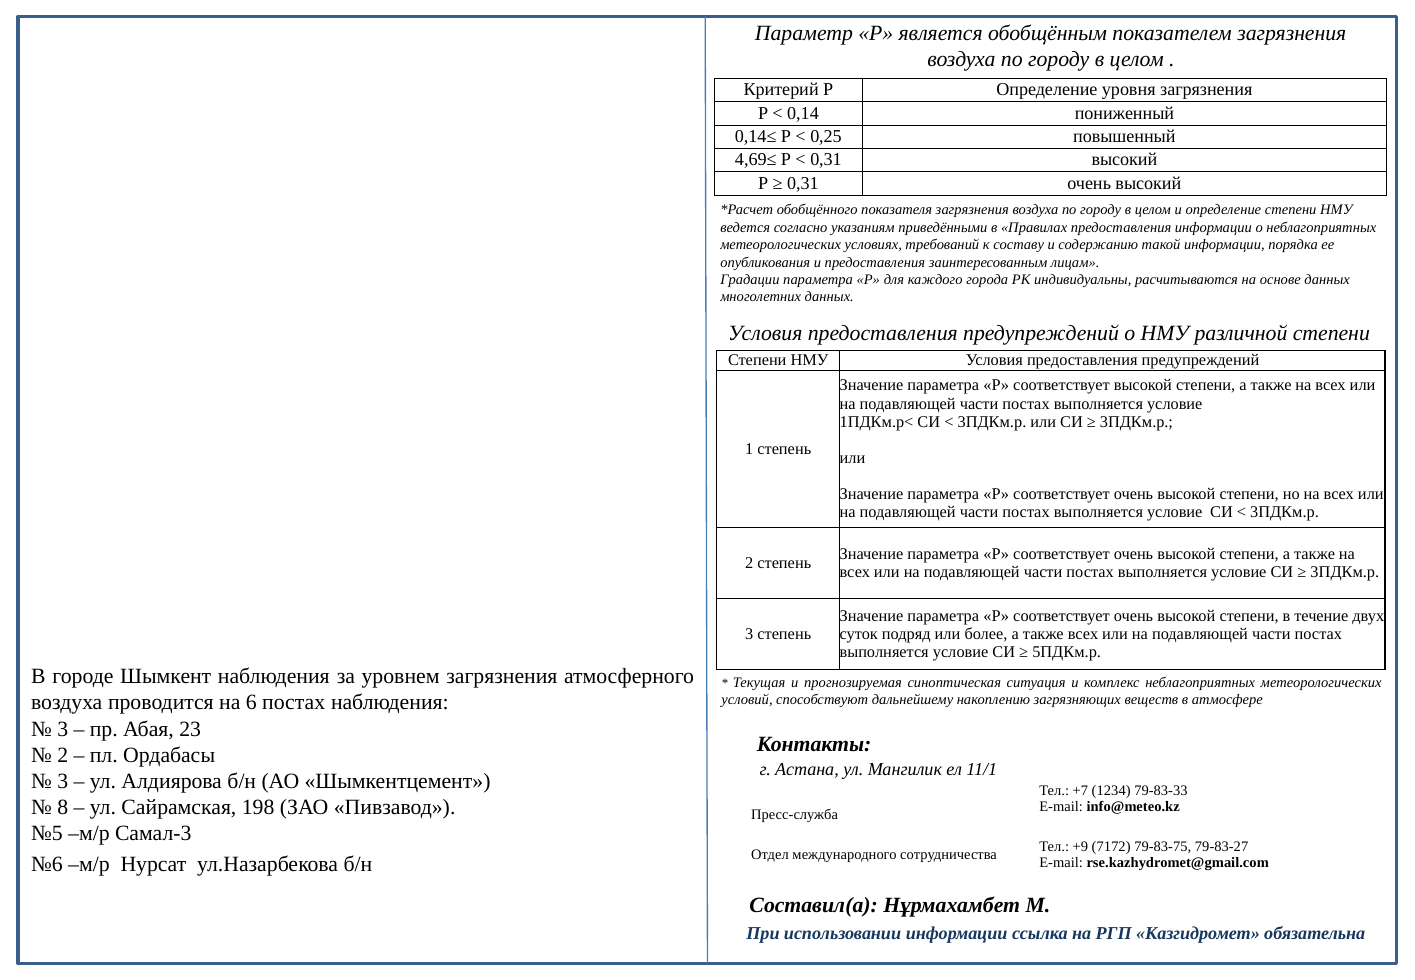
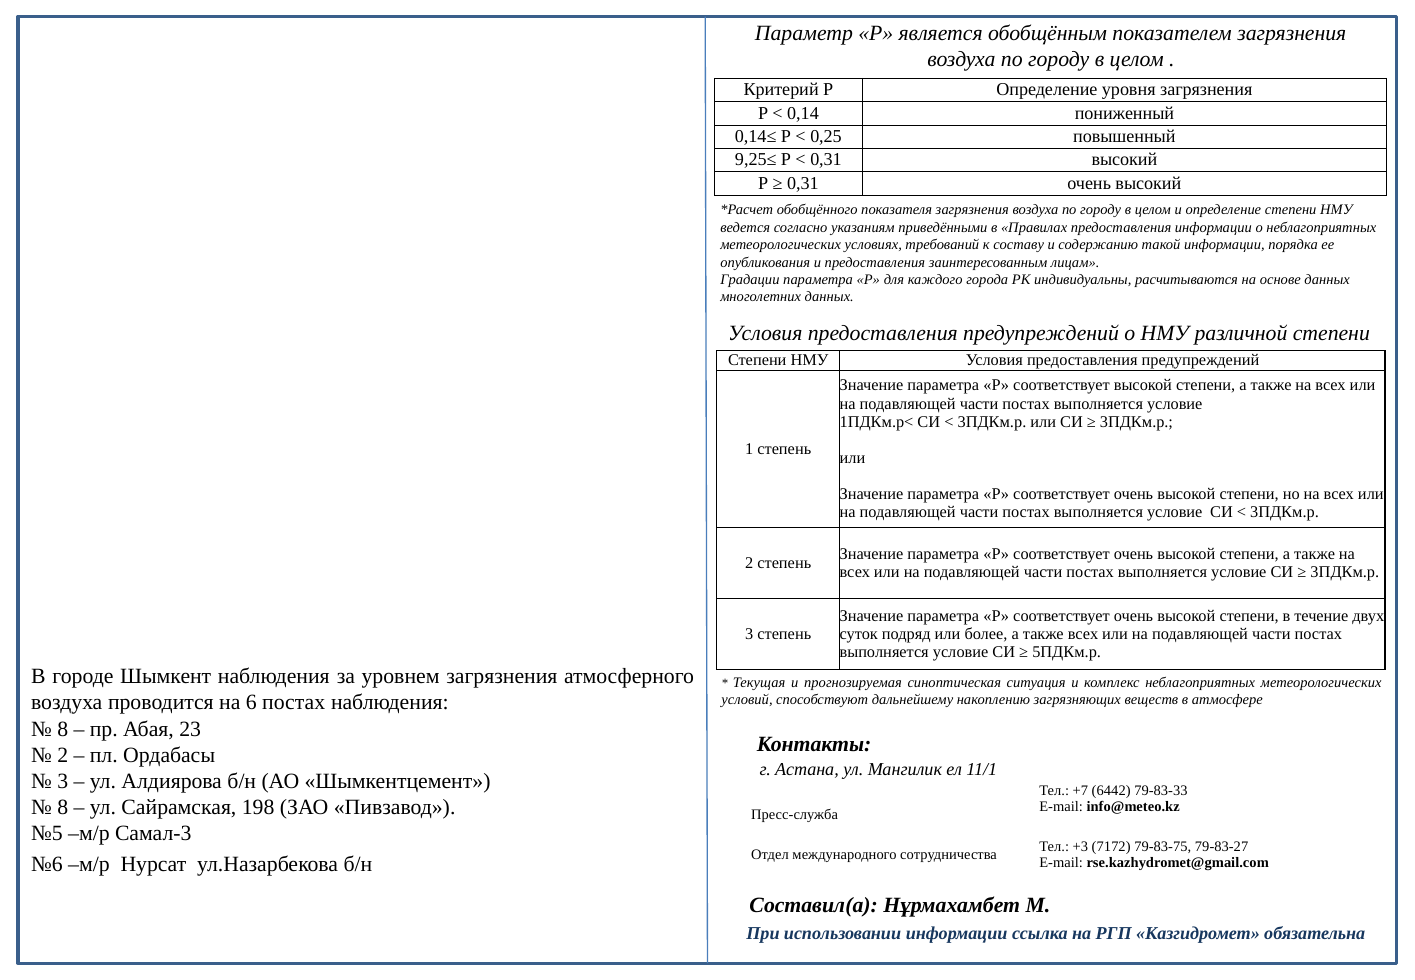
4,69≤: 4,69≤ -> 9,25≤
3 at (63, 729): 3 -> 8
1234: 1234 -> 6442
+9: +9 -> +3
